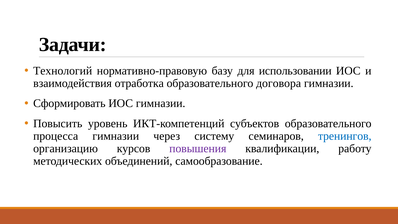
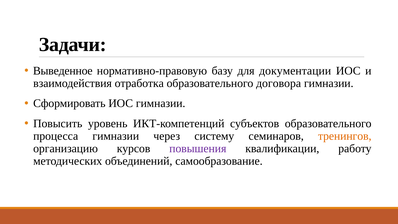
Технологий: Технологий -> Выведенное
использовании: использовании -> документации
тренингов colour: blue -> orange
